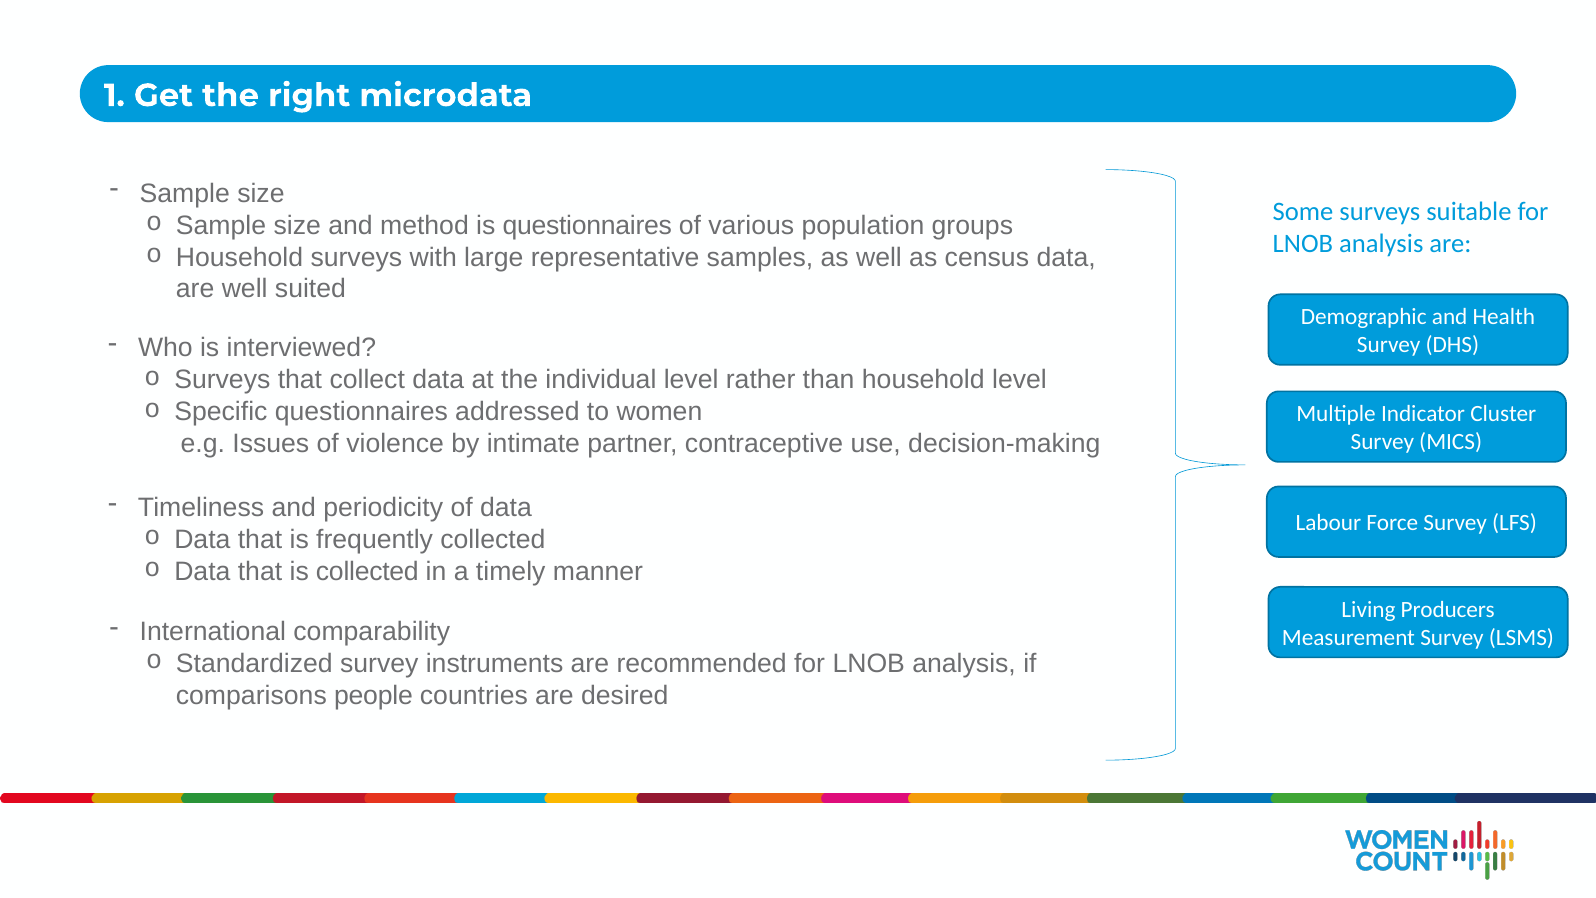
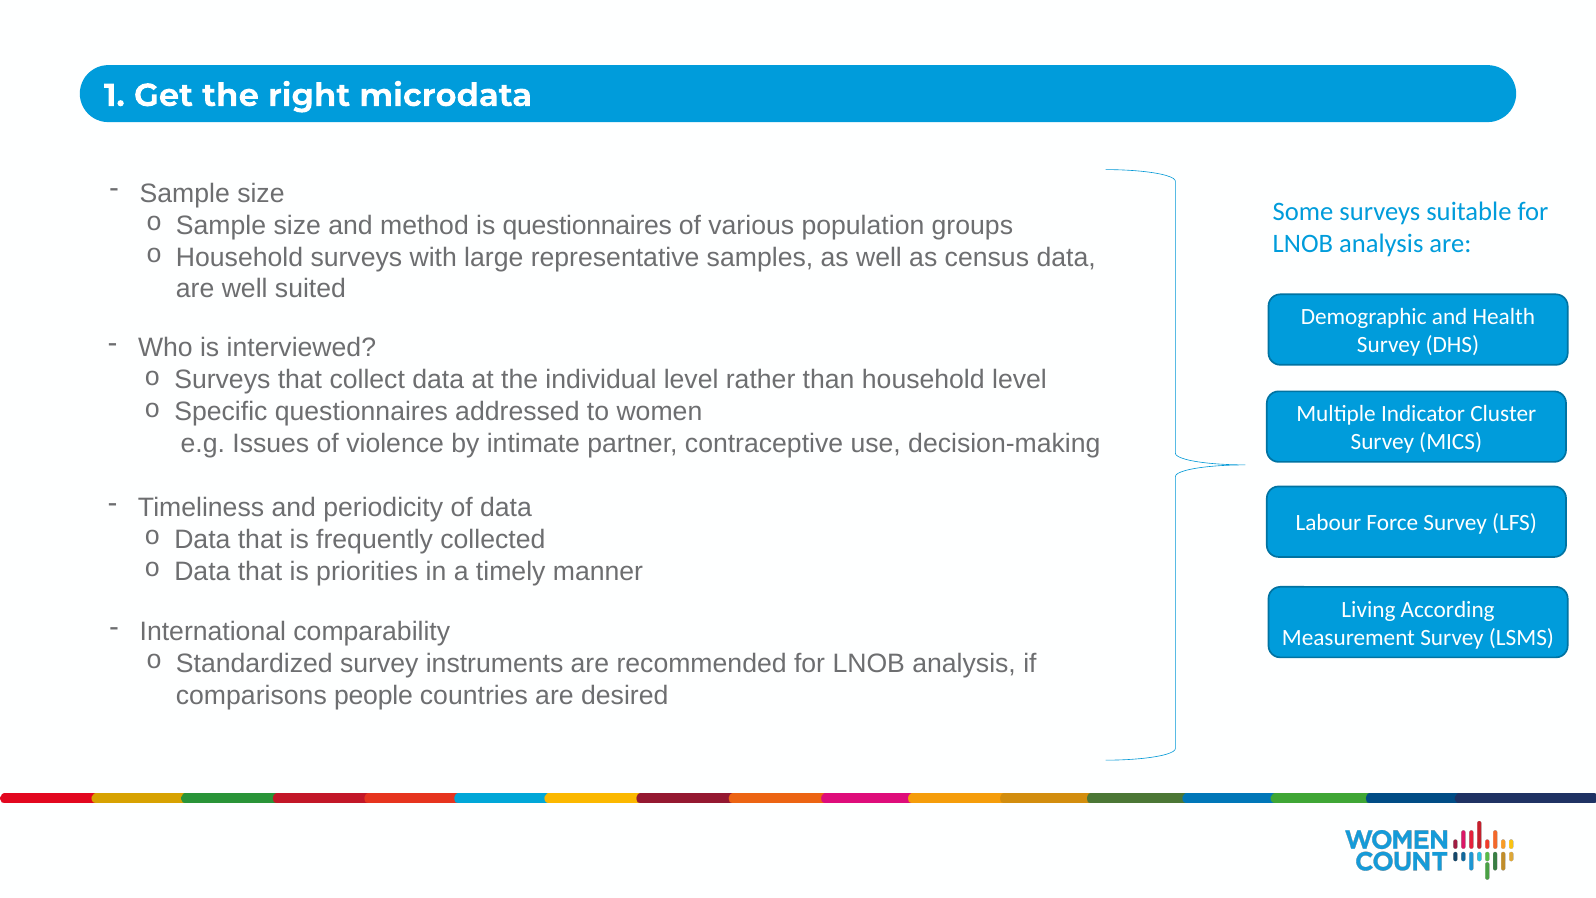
is collected: collected -> priorities
Producers: Producers -> According
